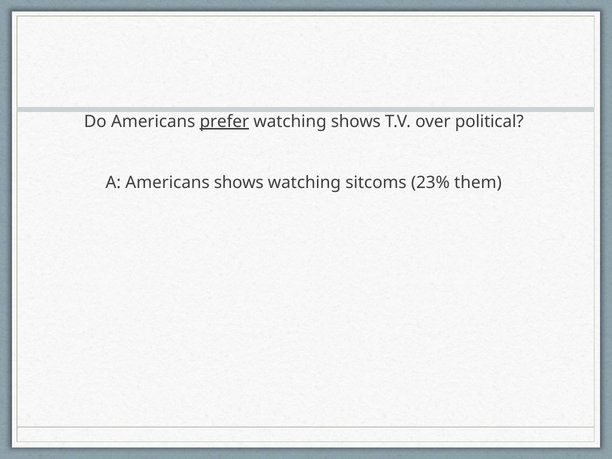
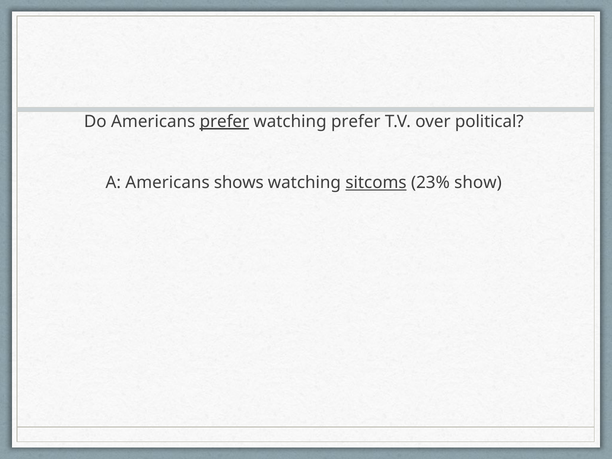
watching shows: shows -> prefer
sitcoms underline: none -> present
them: them -> show
